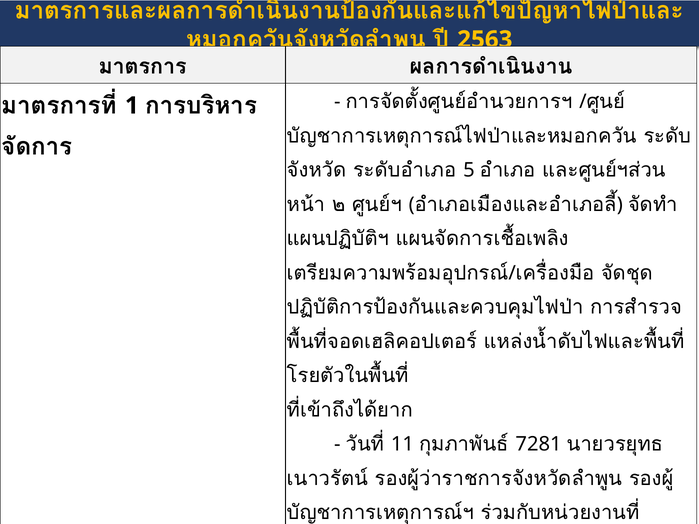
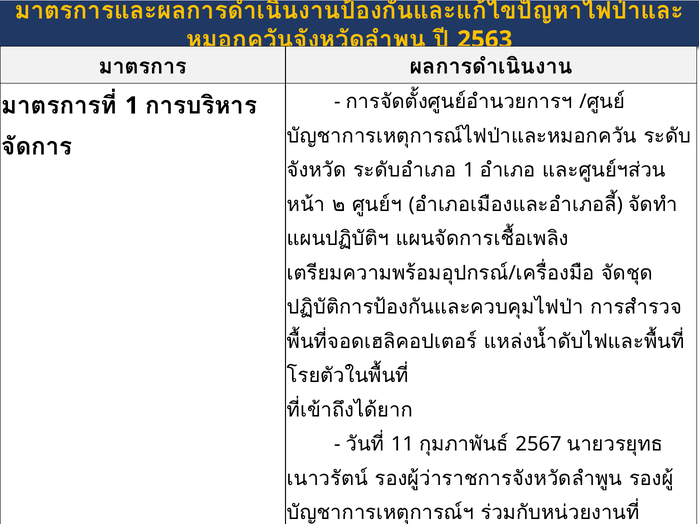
5 at (469, 170): 5 -> 1
7281: 7281 -> 2567
